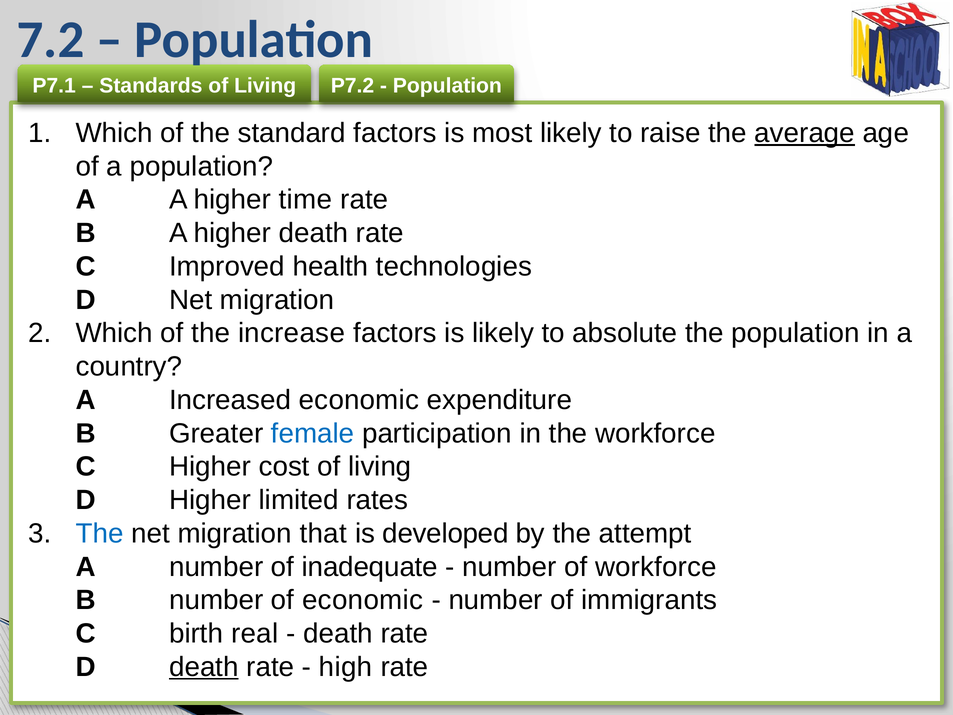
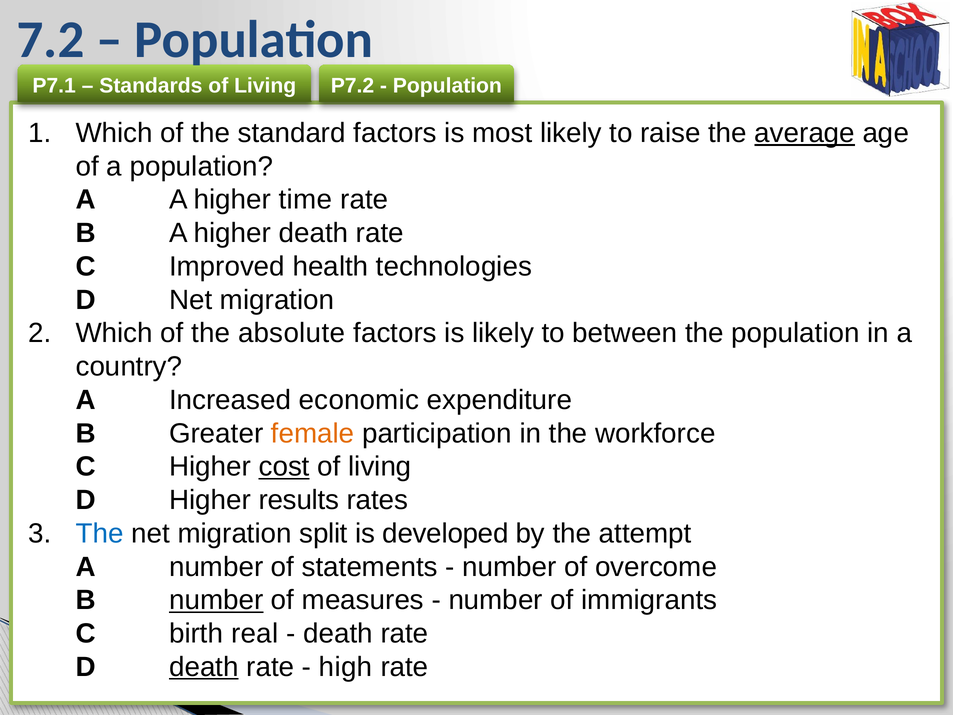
increase: increase -> absolute
absolute: absolute -> between
female colour: blue -> orange
cost underline: none -> present
limited: limited -> results
that: that -> split
inadequate: inadequate -> statements
of workforce: workforce -> overcome
number at (216, 600) underline: none -> present
of economic: economic -> measures
